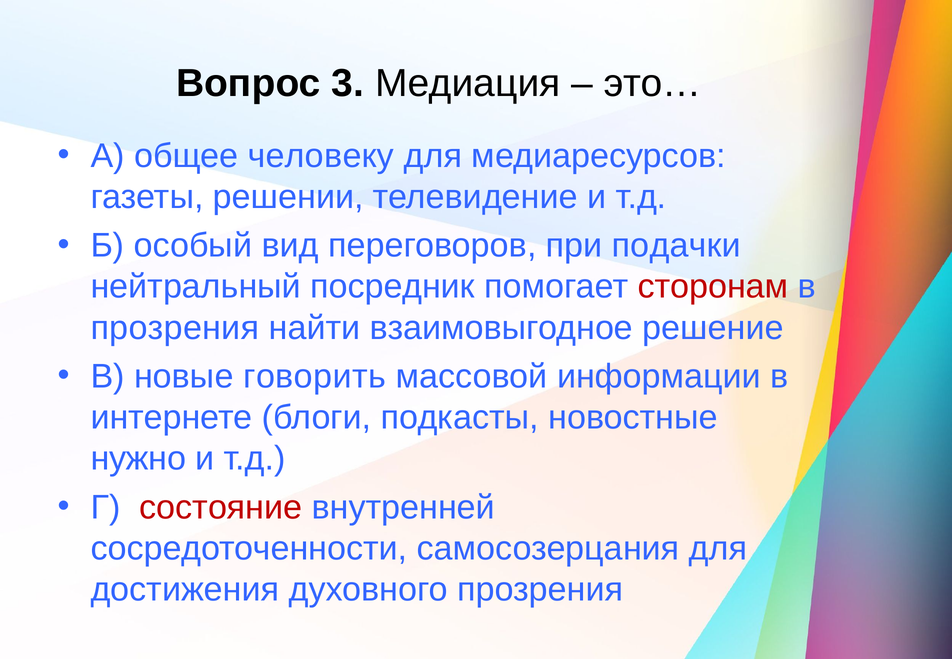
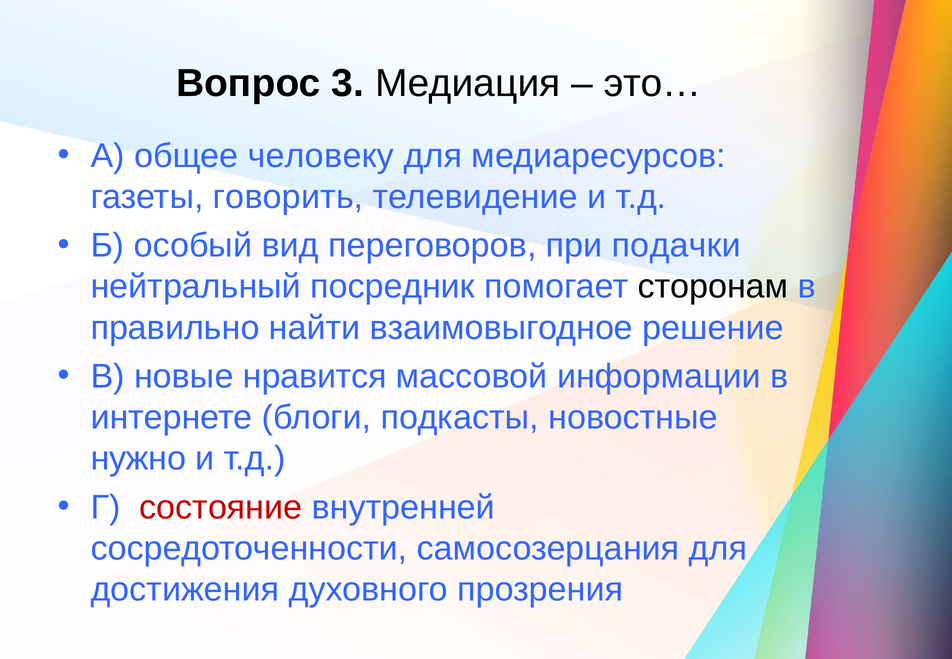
решении: решении -> говорить
сторонам colour: red -> black
прозрения at (175, 328): прозрения -> правильно
говорить: говорить -> нравится
